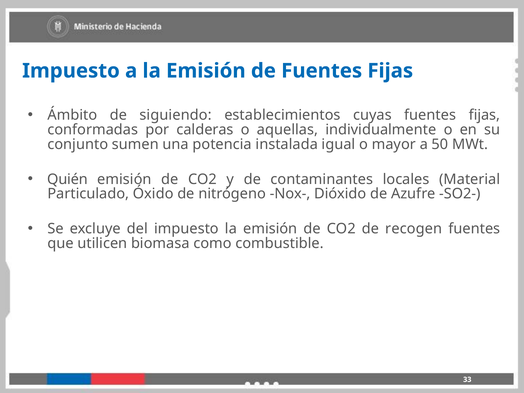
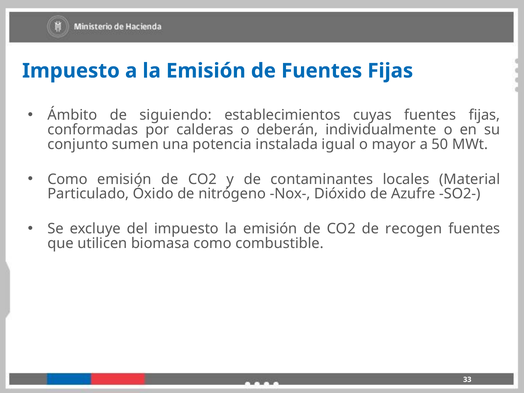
aquellas: aquellas -> deberán
Quién at (68, 179): Quién -> Como
